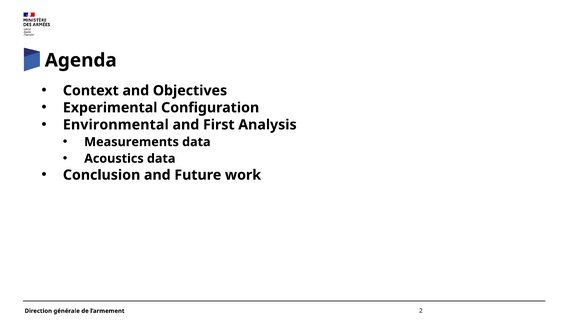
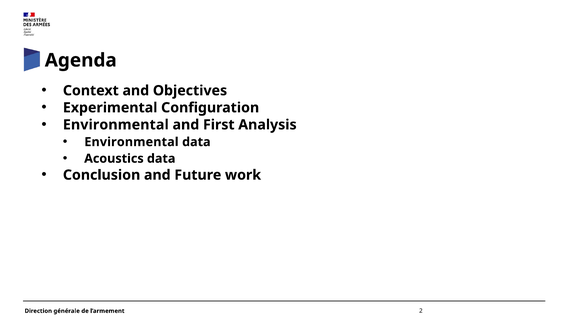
Measurements at (132, 142): Measurements -> Environmental
